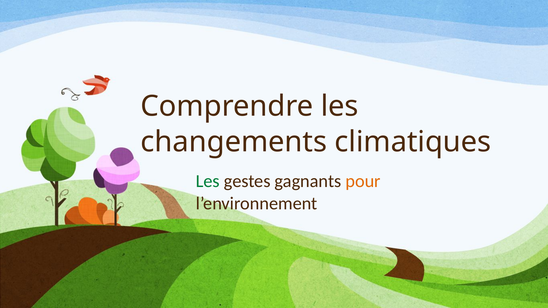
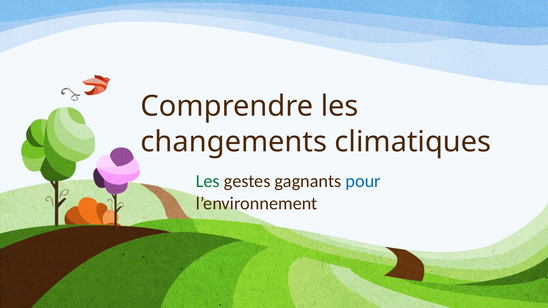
pour colour: orange -> blue
